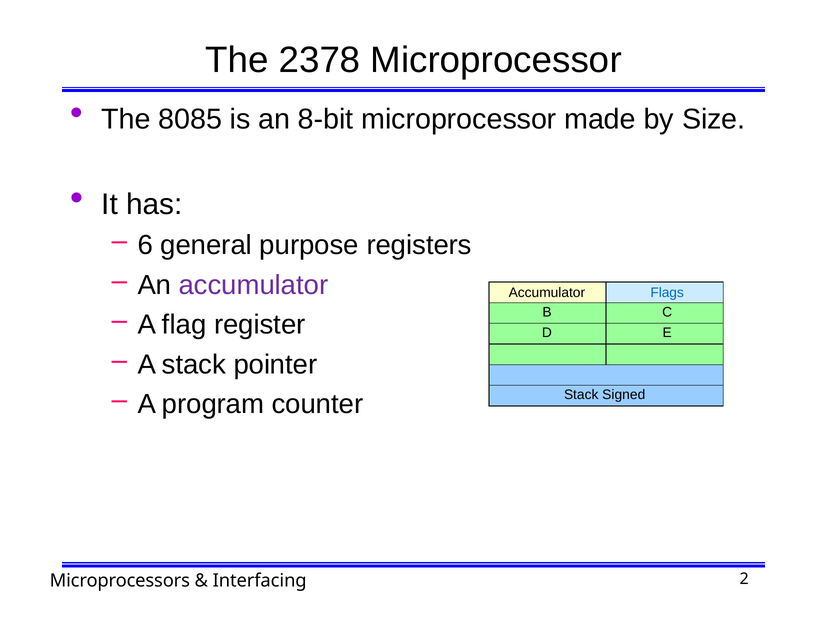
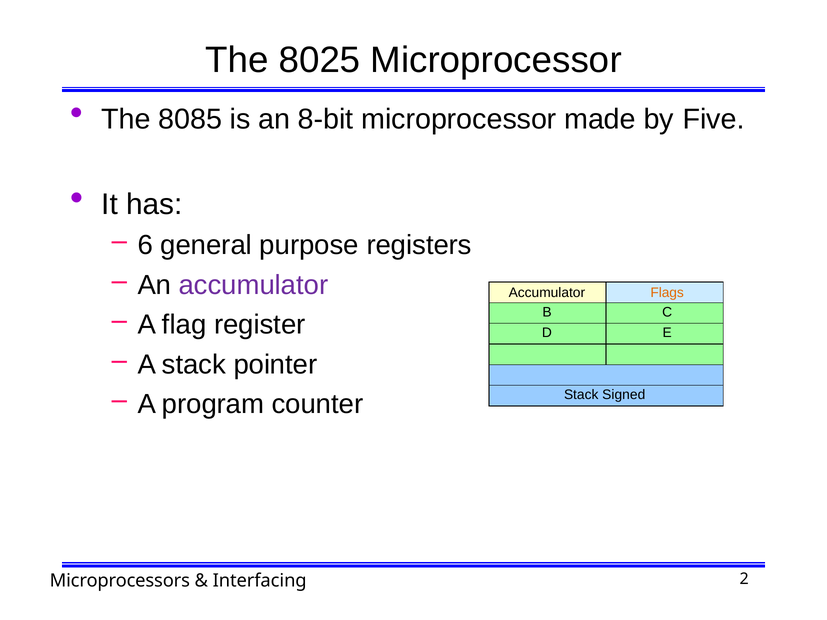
2378: 2378 -> 8025
Size: Size -> Five
Flags colour: blue -> orange
